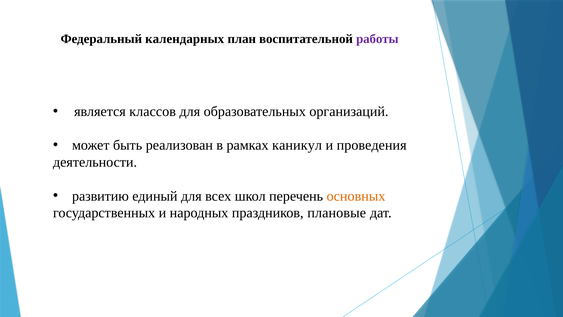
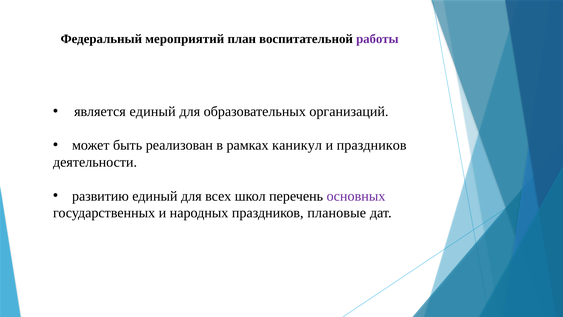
календарных: календарных -> мероприятий
является классов: классов -> единый
и проведения: проведения -> праздников
основных colour: orange -> purple
